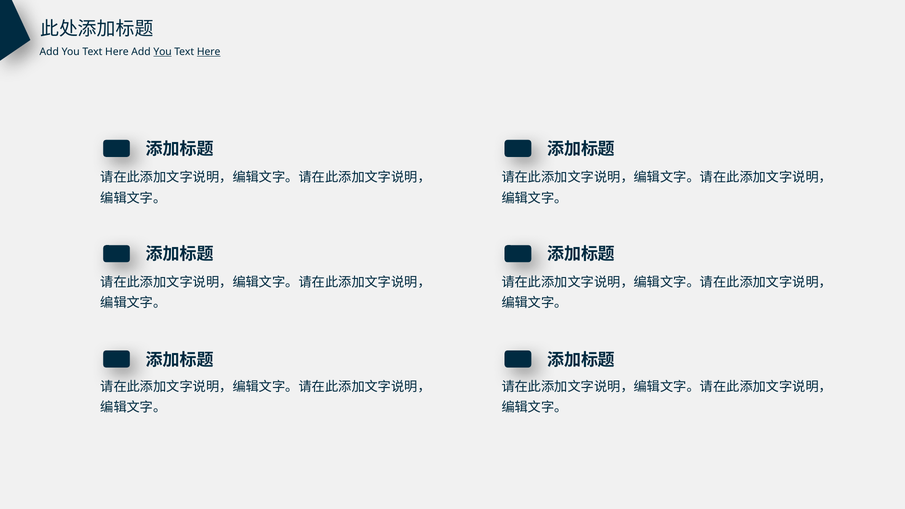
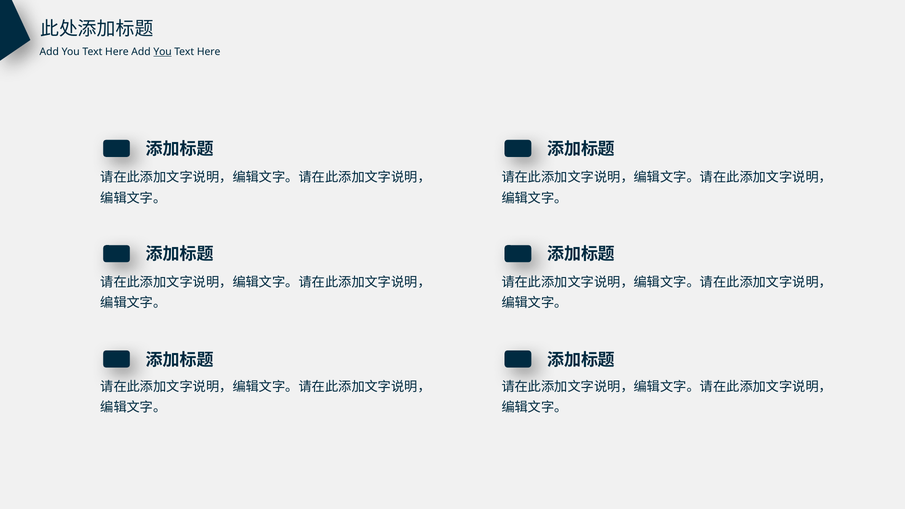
Here at (209, 52) underline: present -> none
